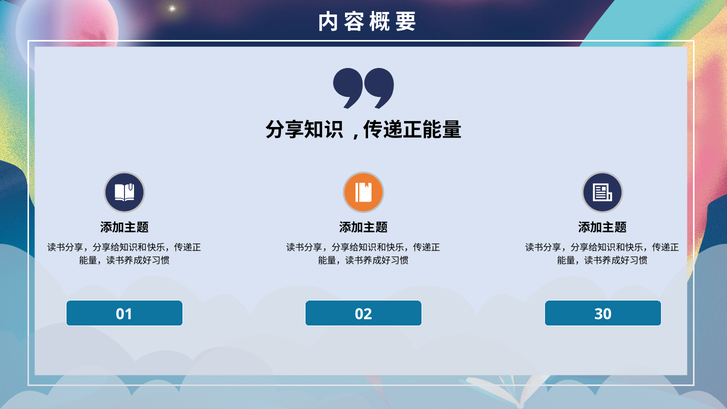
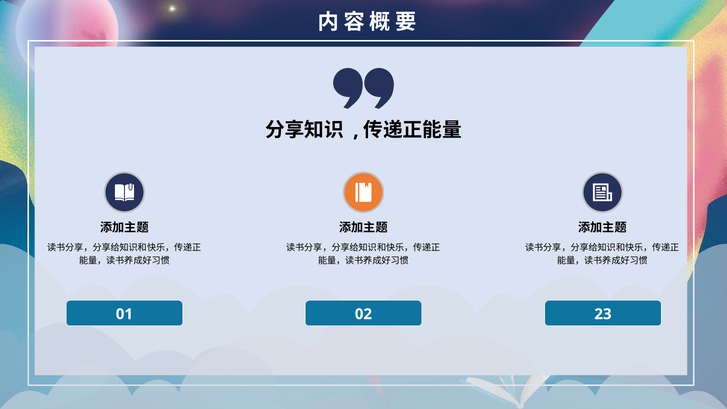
30: 30 -> 23
